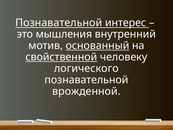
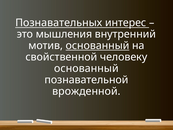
Познавательной at (59, 23): Познавательной -> Познавательных
свойственной underline: present -> none
логического at (86, 68): логического -> основанный
